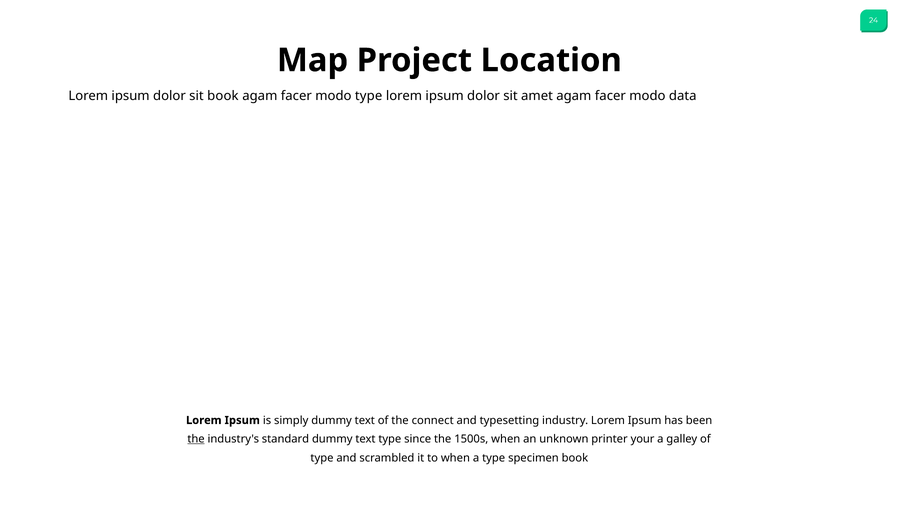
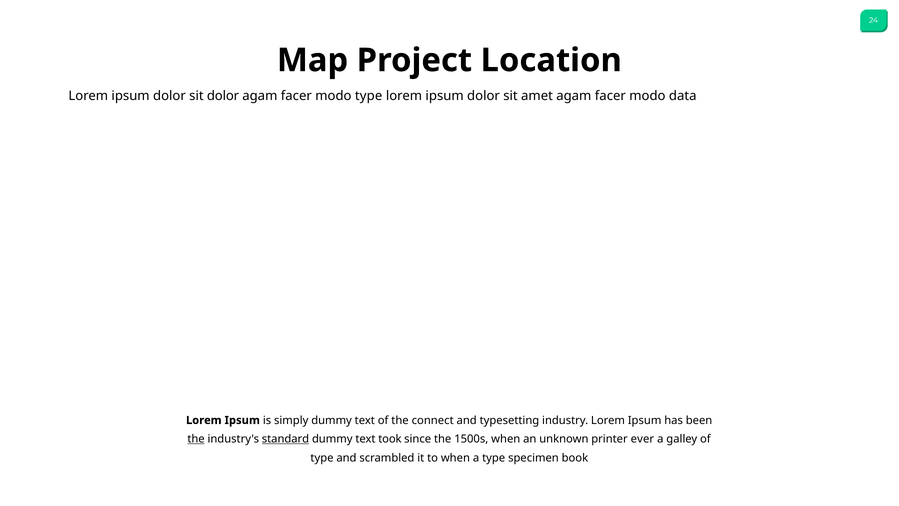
sit book: book -> dolor
standard underline: none -> present
text type: type -> took
your: your -> ever
